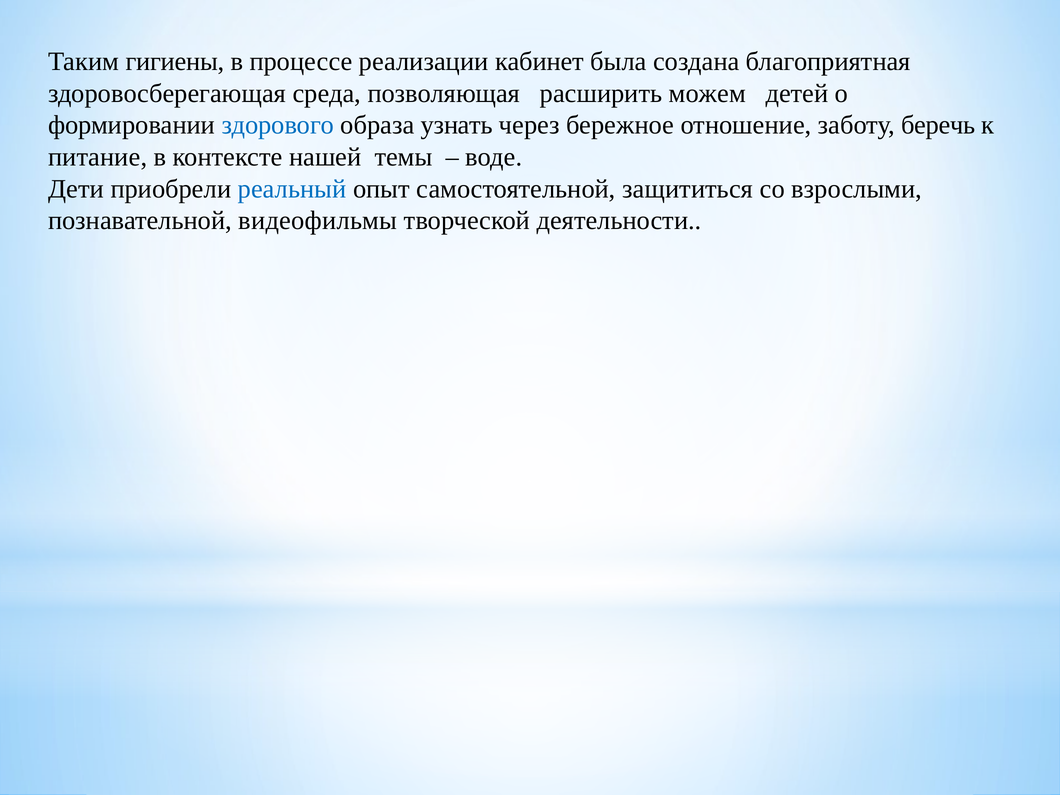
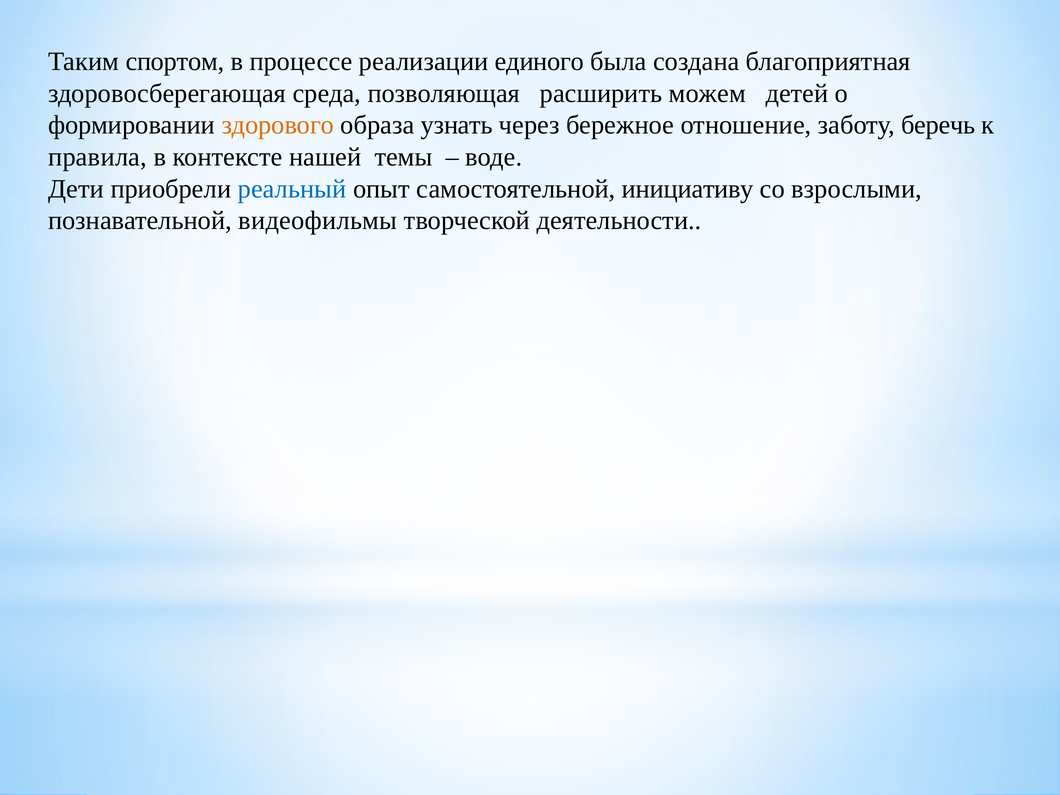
гигиены: гигиены -> спортом
кабинет: кабинет -> единого
здорового colour: blue -> orange
питание: питание -> правила
защититься: защититься -> инициативу
